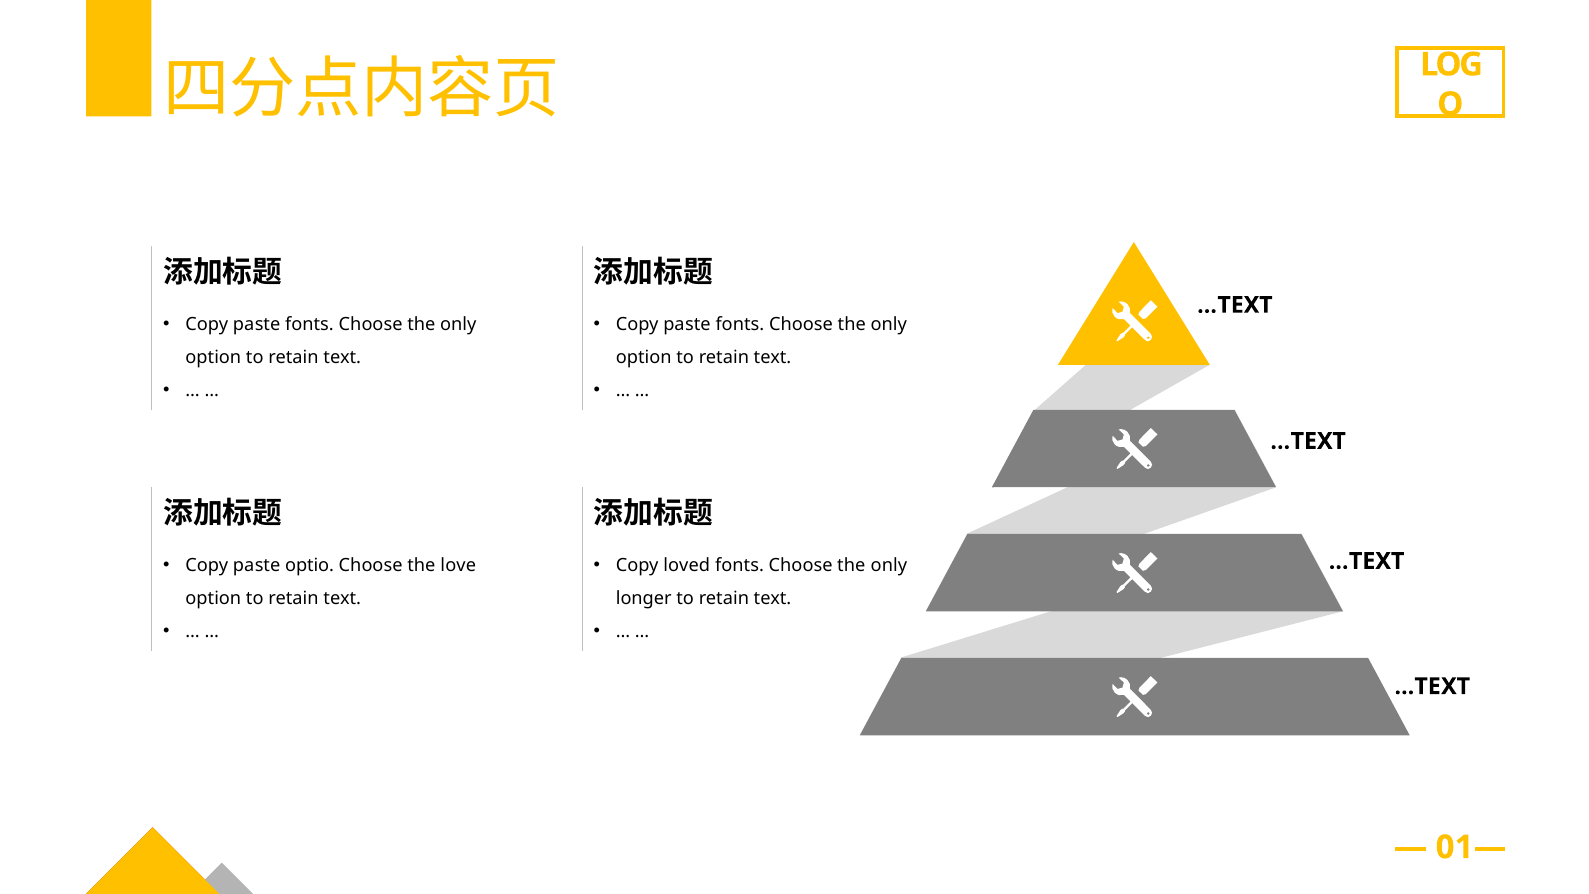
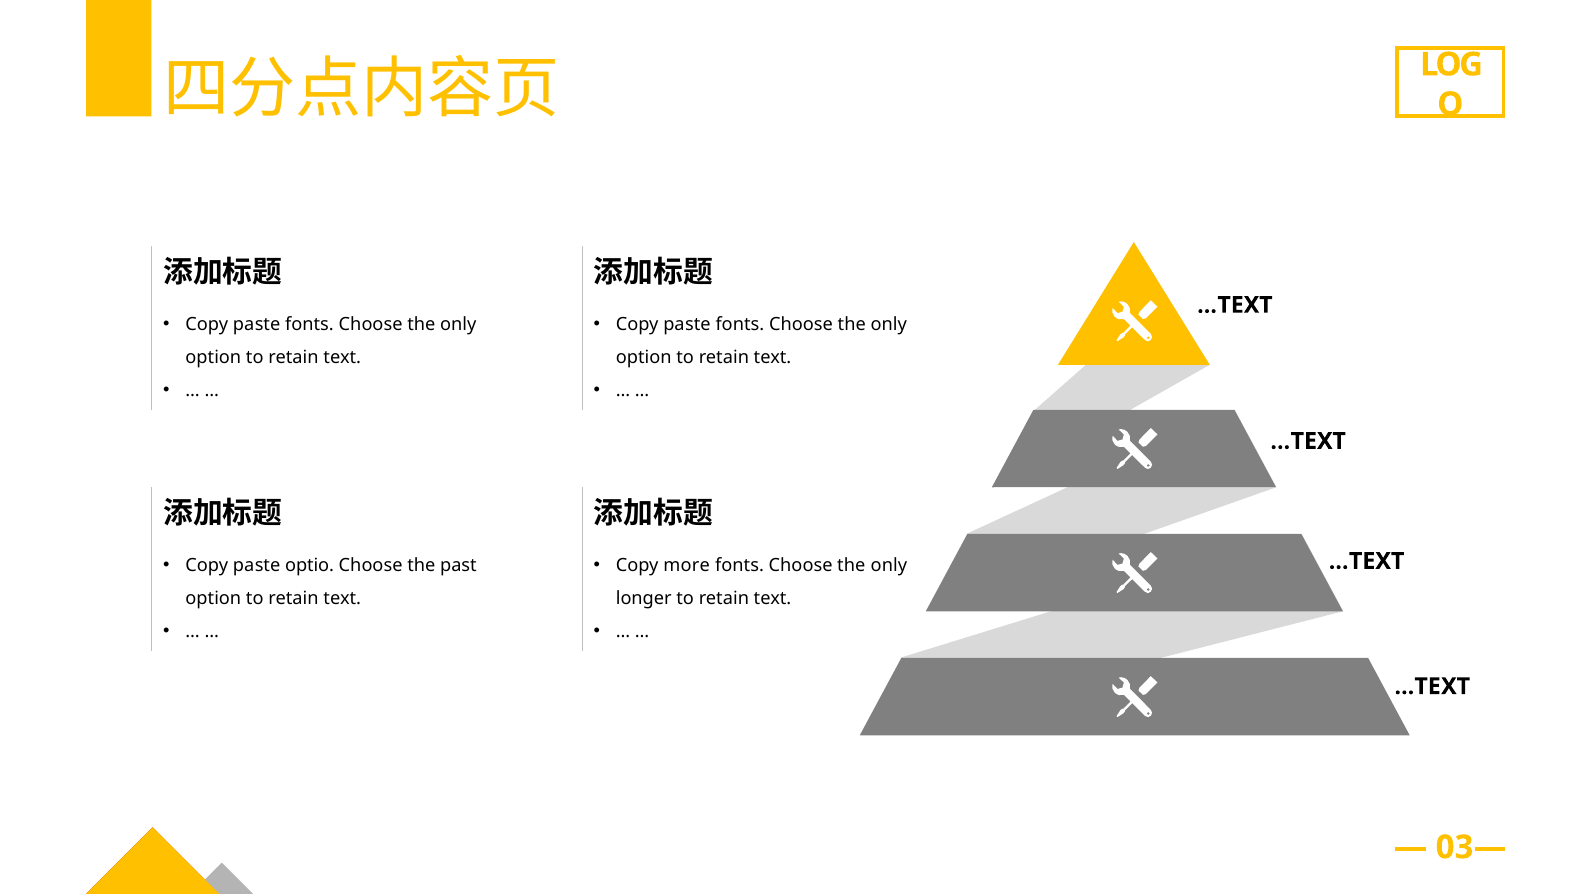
love: love -> past
loved: loved -> more
01—: 01— -> 03—
